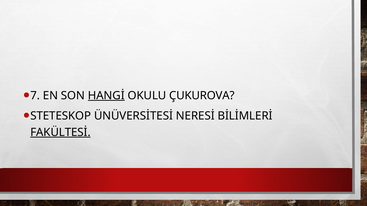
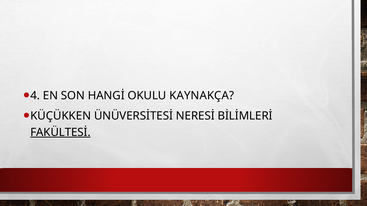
7: 7 -> 4
HANGİ underline: present -> none
ÇUKUROVA: ÇUKUROVA -> KAYNAKÇA
STETESKOP: STETESKOP -> KÜÇÜKKEN
